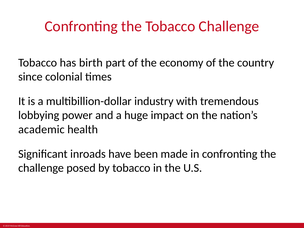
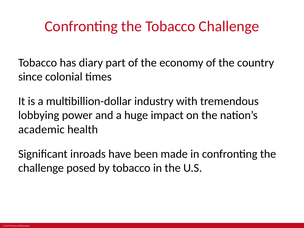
birth: birth -> diary
